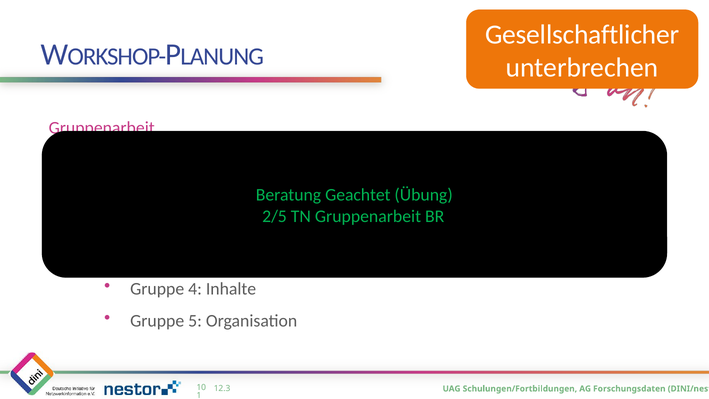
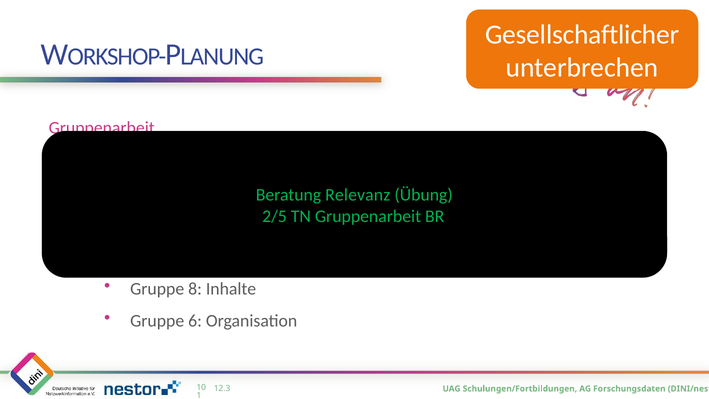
Geachtet: Geachtet -> Relevanz
4: 4 -> 8
5: 5 -> 6
